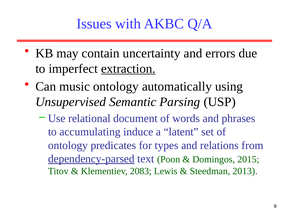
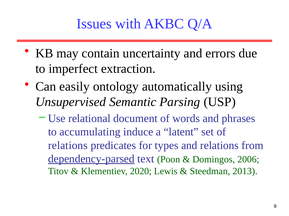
extraction underline: present -> none
music: music -> easily
ontology at (68, 146): ontology -> relations
2015: 2015 -> 2006
2083: 2083 -> 2020
